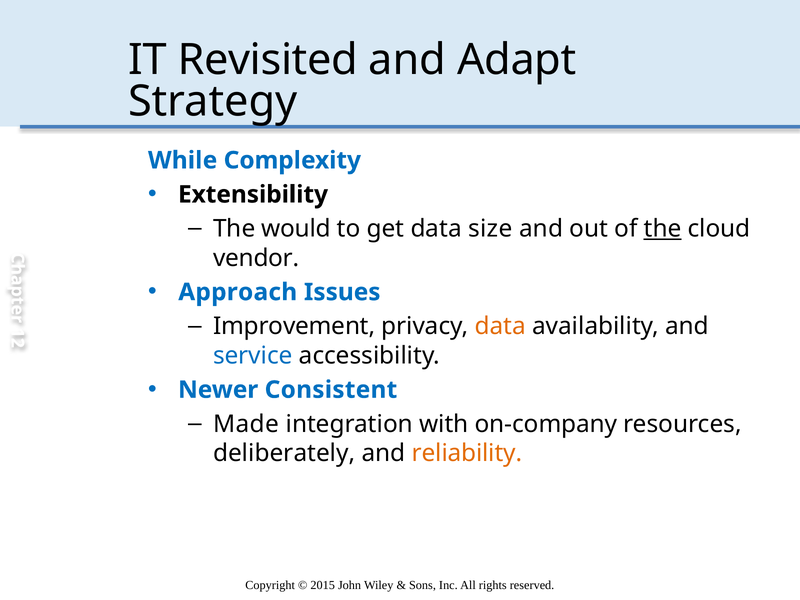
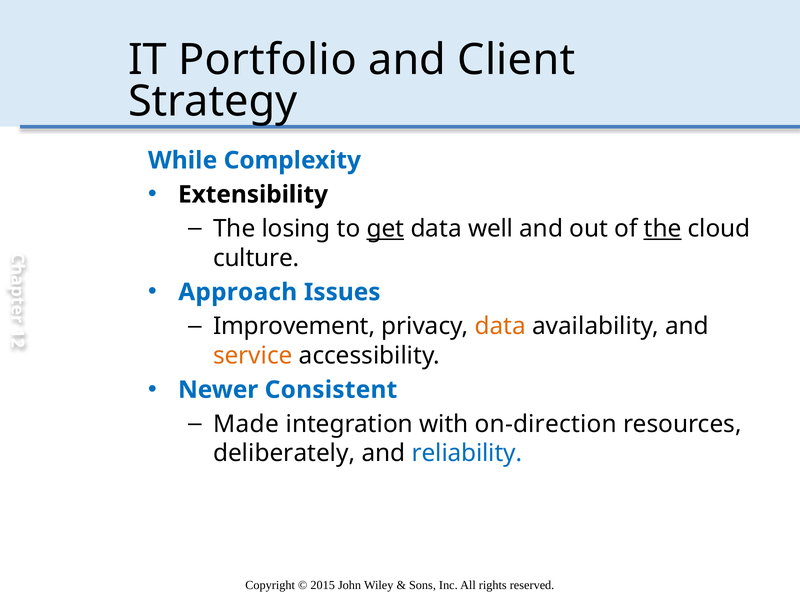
Revisited: Revisited -> Portfolio
Adapt: Adapt -> Client
would: would -> losing
get underline: none -> present
size: size -> well
vendor: vendor -> culture
service colour: blue -> orange
on-company: on-company -> on-direction
reliability colour: orange -> blue
